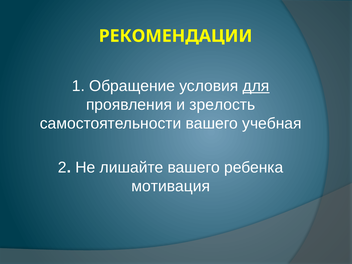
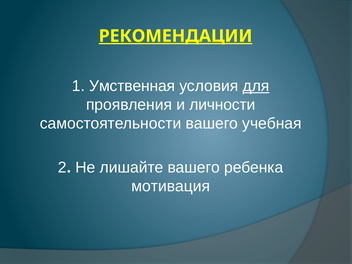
РЕКОМЕНДАЦИИ underline: none -> present
Обращение: Обращение -> Умственная
зрелость: зрелость -> личности
